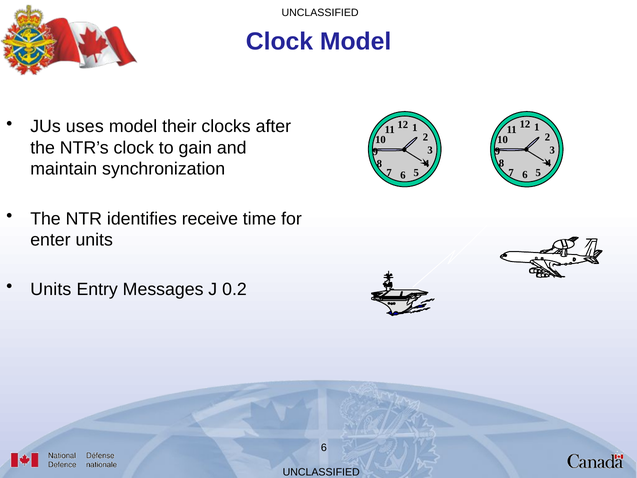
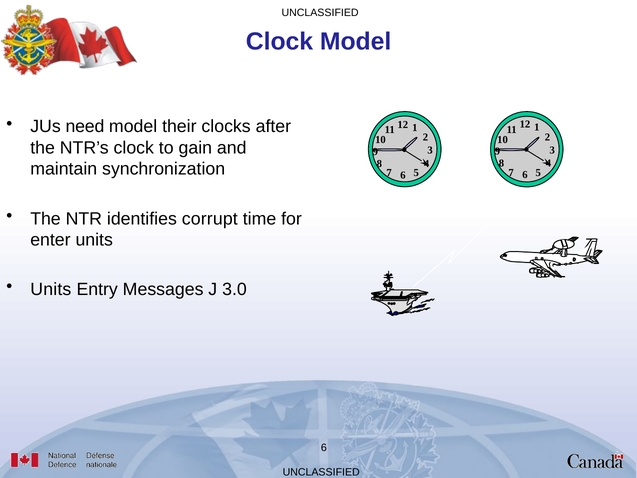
uses: uses -> need
receive: receive -> corrupt
0.2: 0.2 -> 3.0
